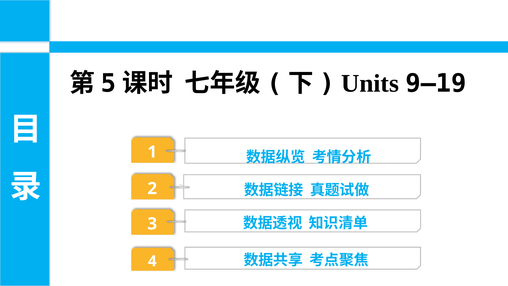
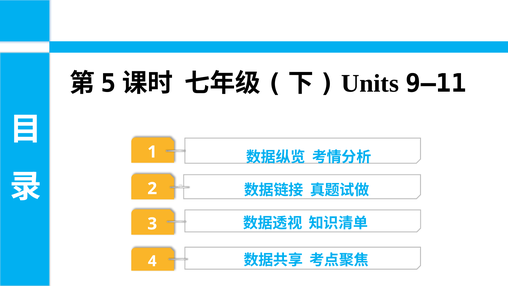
9—19: 9—19 -> 9—11
